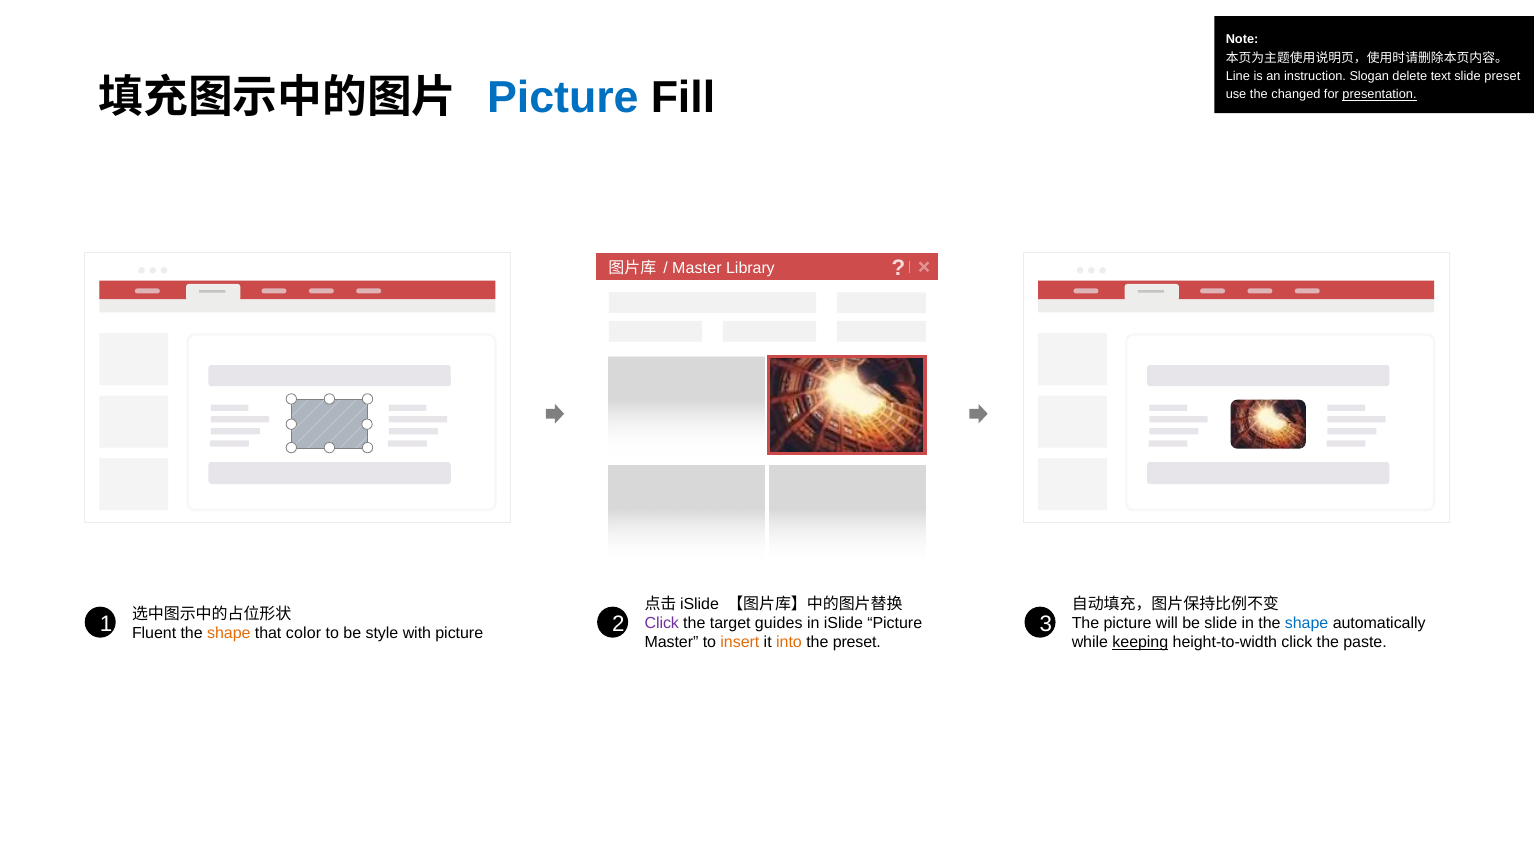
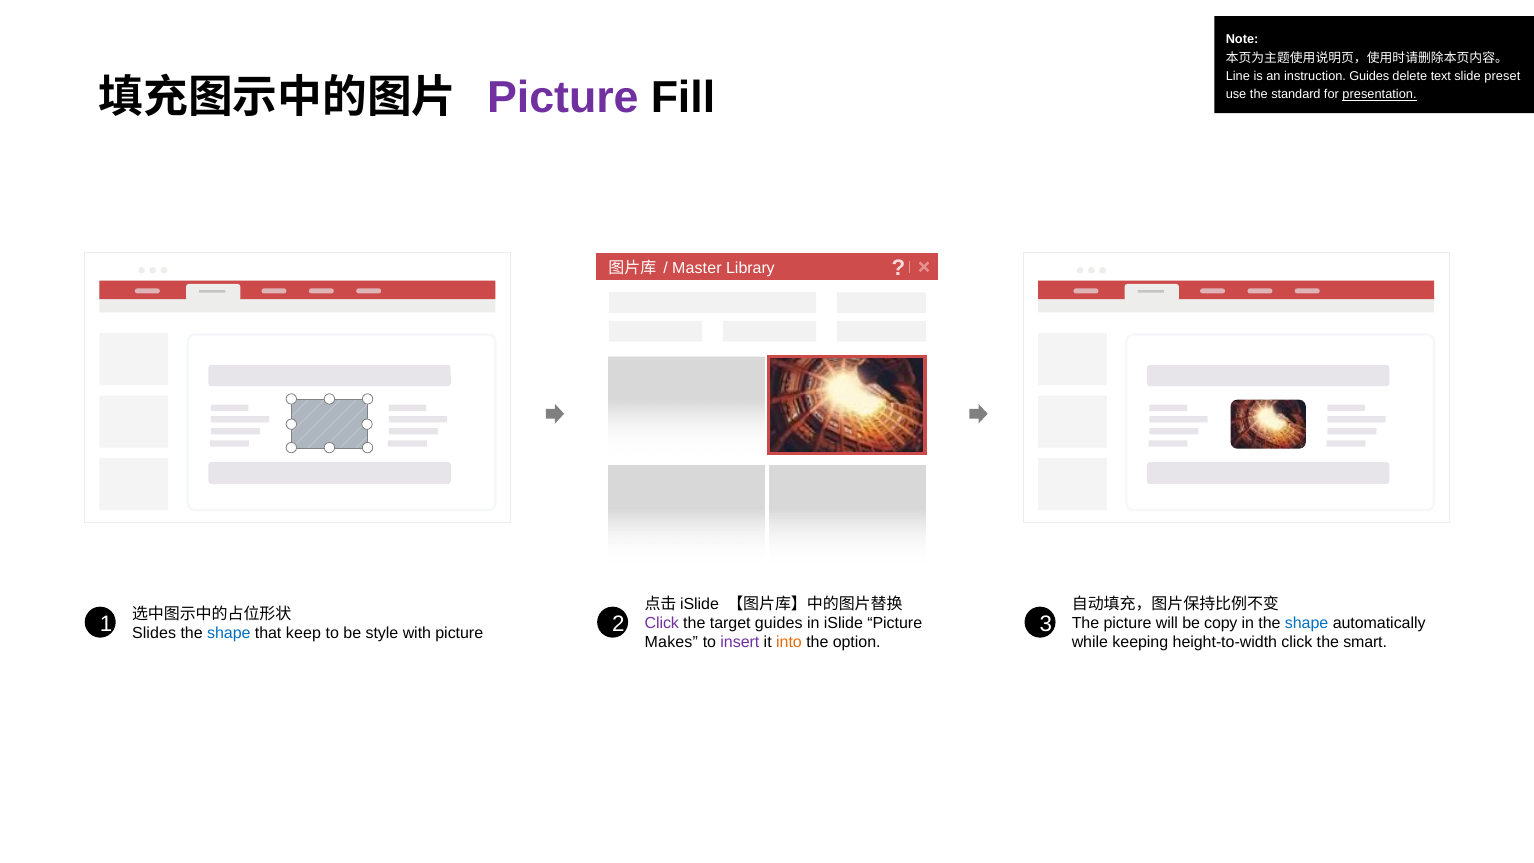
instruction Slogan: Slogan -> Guides
Picture at (563, 98) colour: blue -> purple
changed: changed -> standard
be slide: slide -> copy
Fluent: Fluent -> Slides
shape at (229, 633) colour: orange -> blue
color: color -> keep
Master at (671, 642): Master -> Makes
insert colour: orange -> purple
the preset: preset -> option
keeping underline: present -> none
paste: paste -> smart
